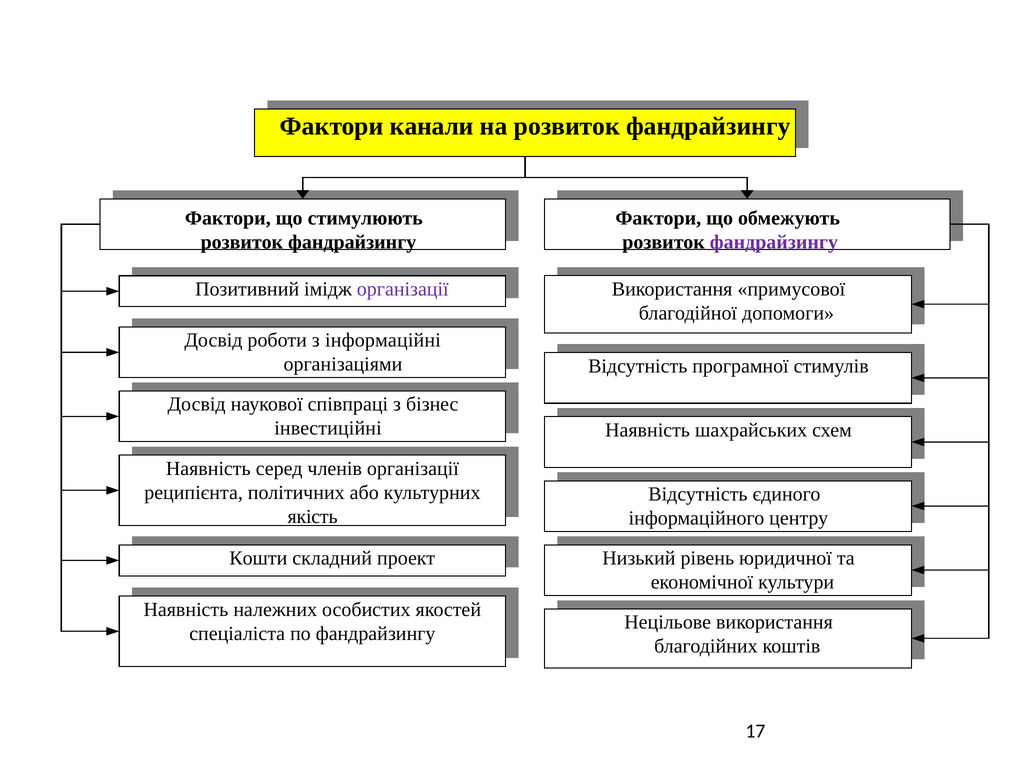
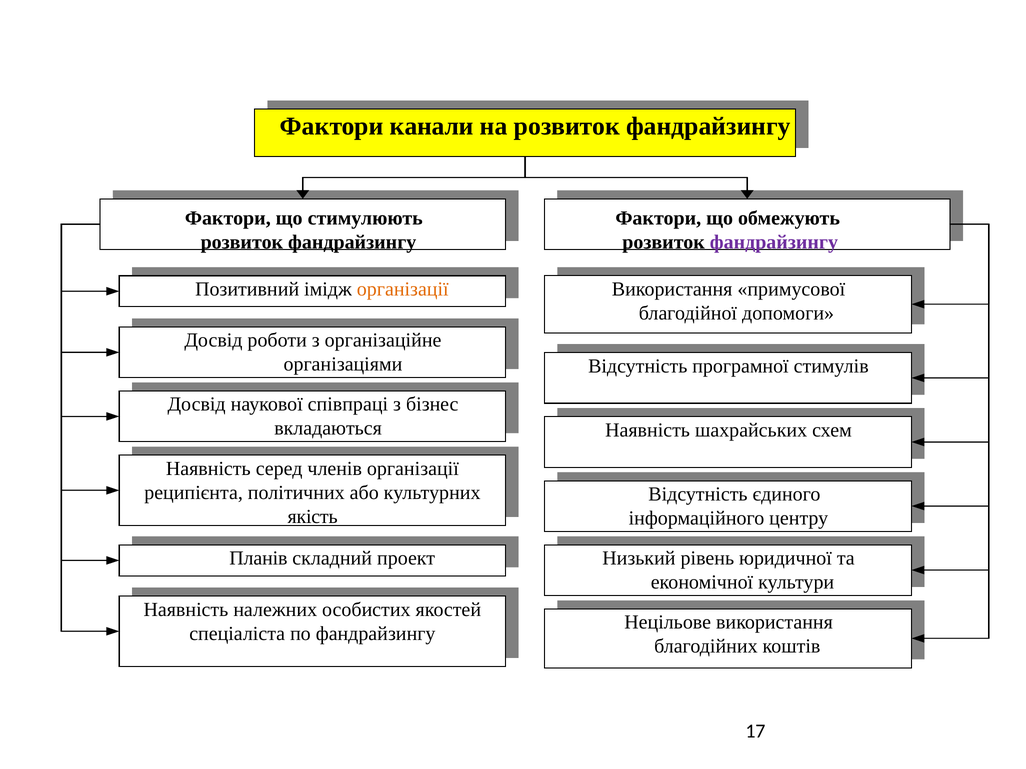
організації at (403, 289) colour: purple -> orange
інформаційні: інформаційні -> організаційне
інвестиційні: інвестиційні -> вкладаються
Кошти: Кошти -> Планів
